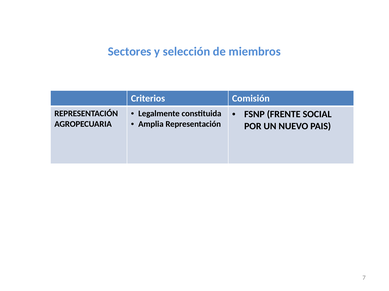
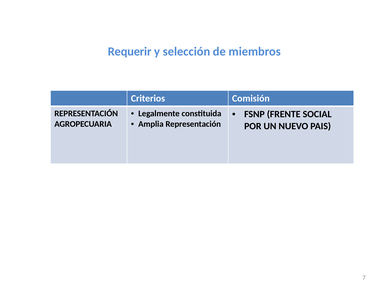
Sectores: Sectores -> Requerir
